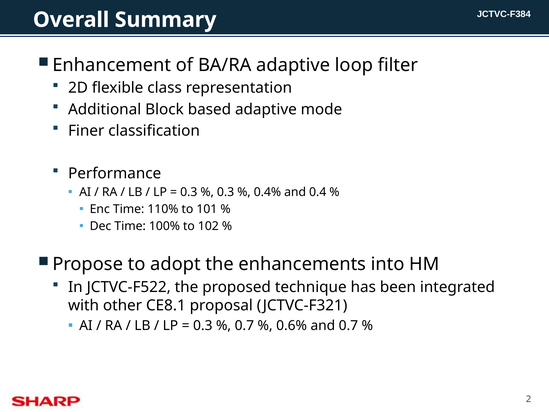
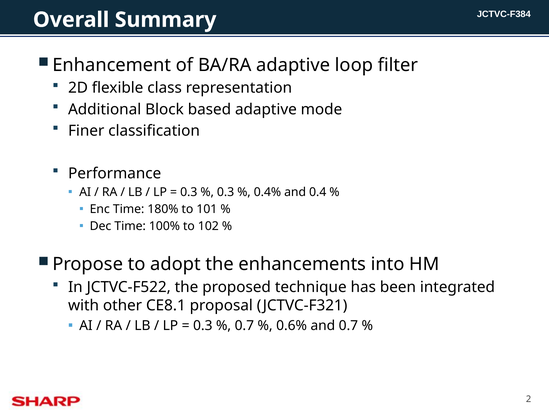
110%: 110% -> 180%
